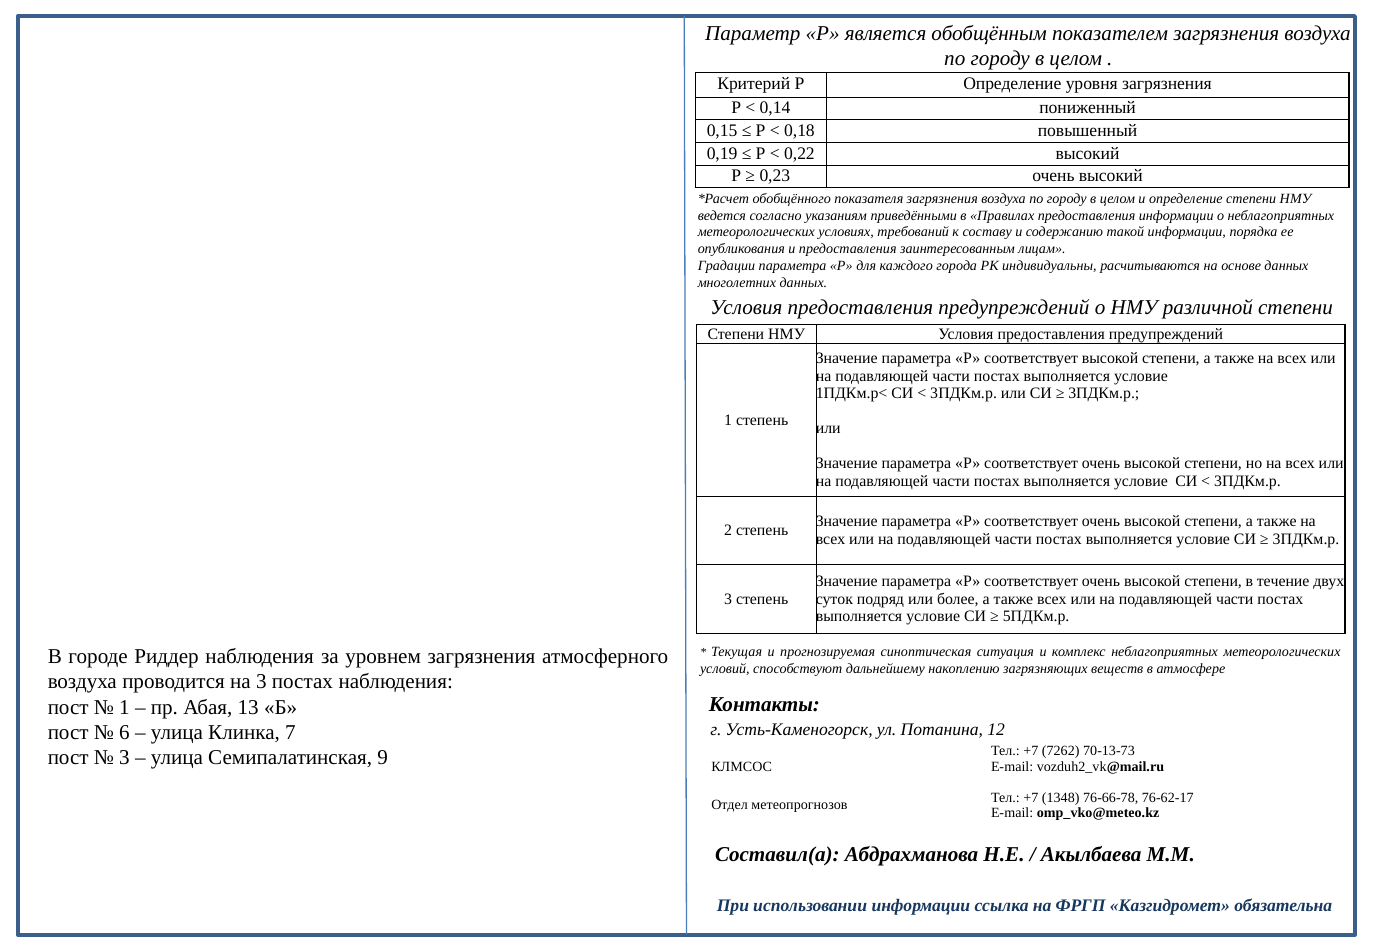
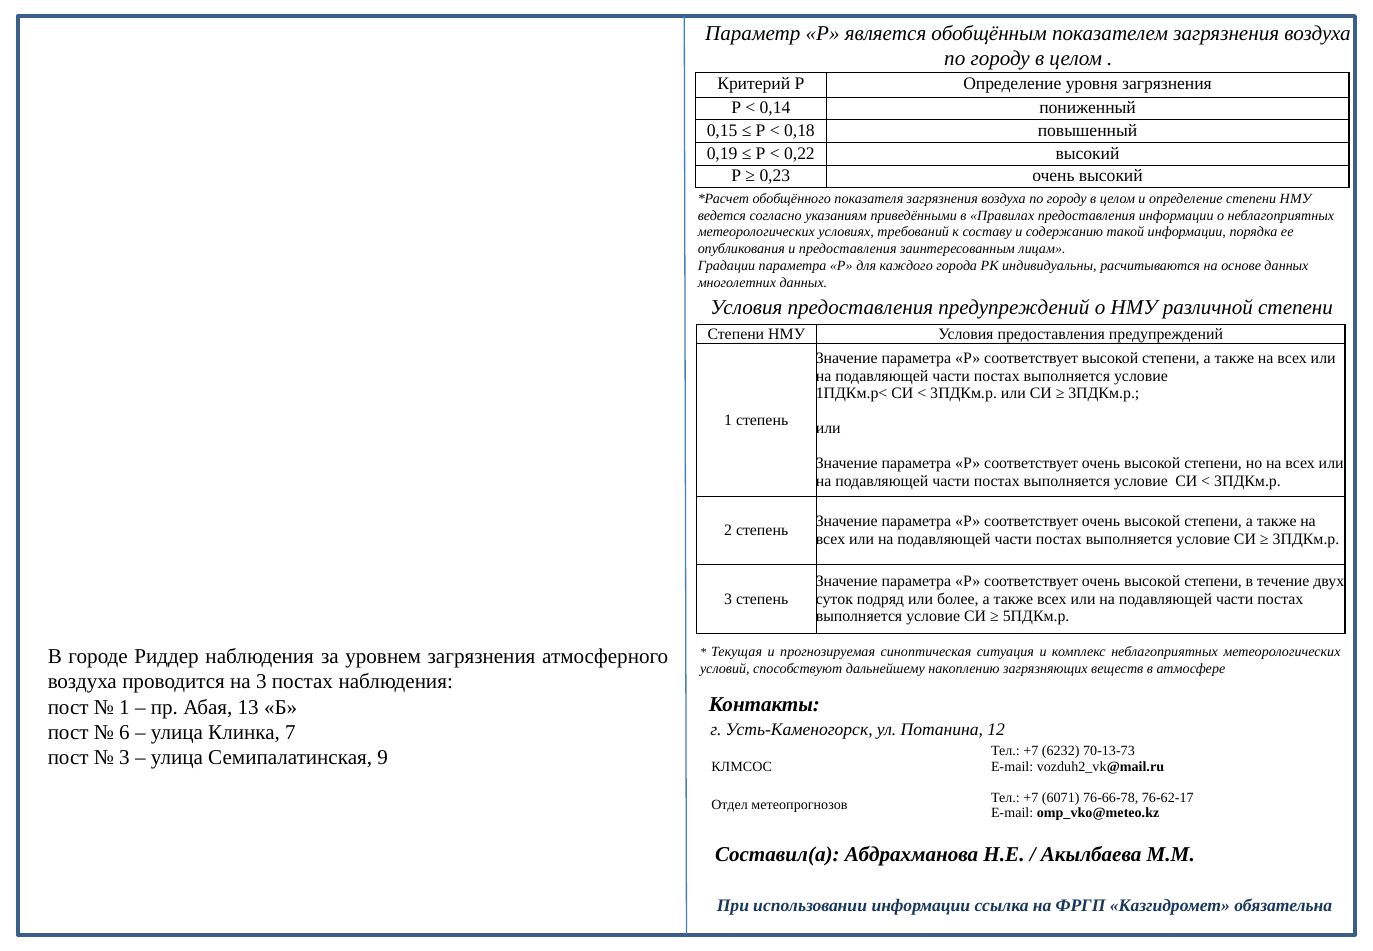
7262: 7262 -> 6232
1348: 1348 -> 6071
